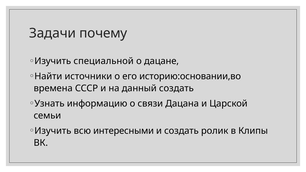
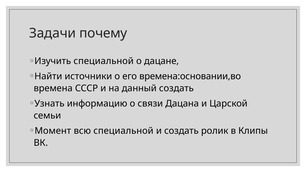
историю:основании,во: историю:основании,во -> времена:основании,во
Изучить at (53, 131): Изучить -> Момент
всю интересными: интересными -> специальной
